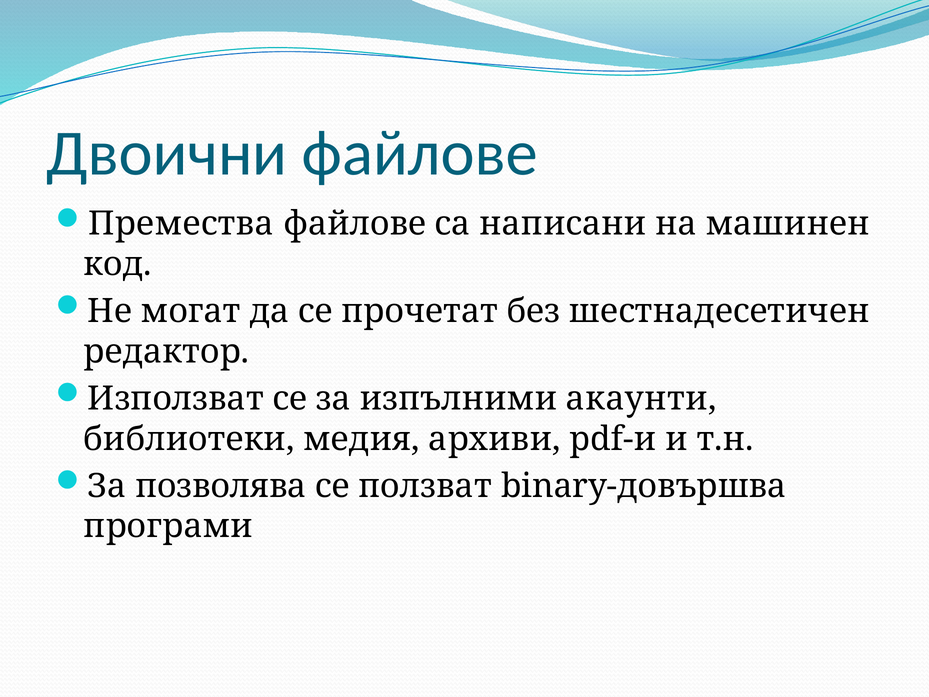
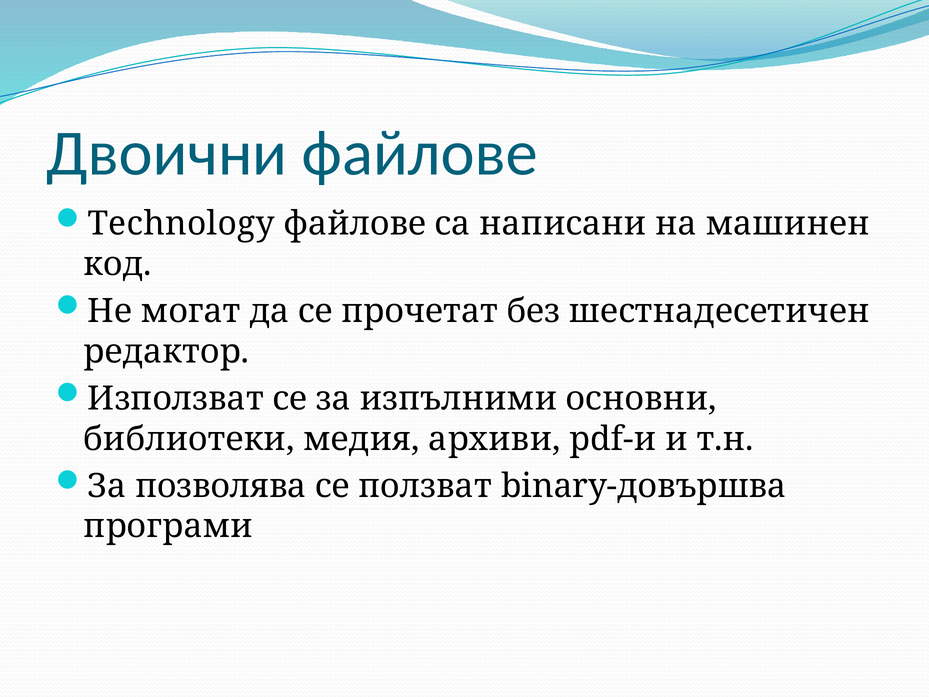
Премества: Премества -> Technology
акаунти: акаунти -> основни
